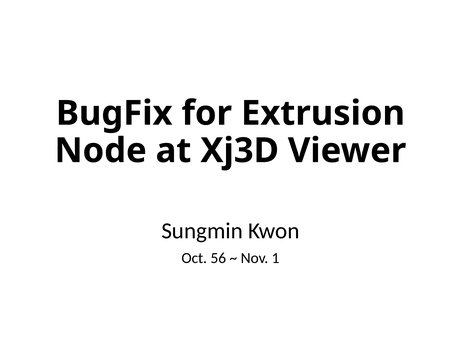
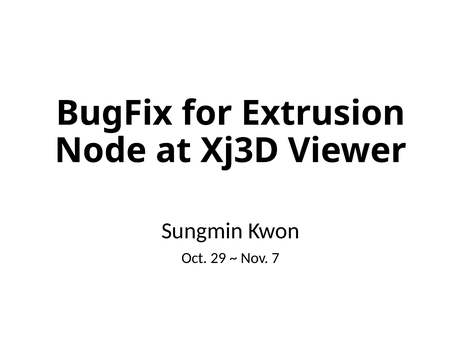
56: 56 -> 29
1: 1 -> 7
